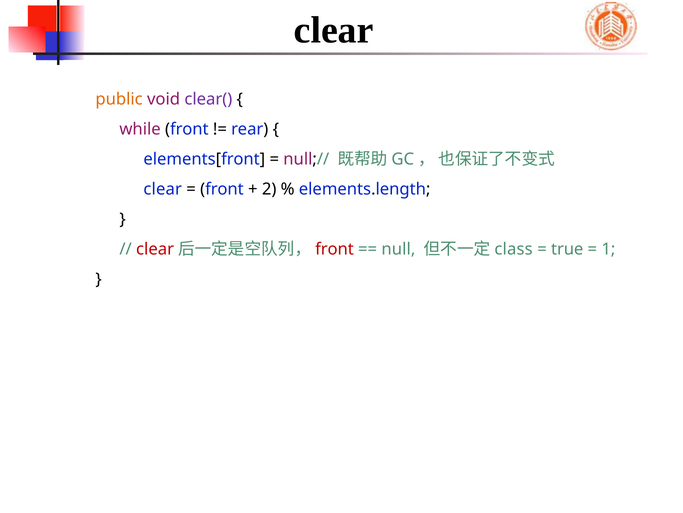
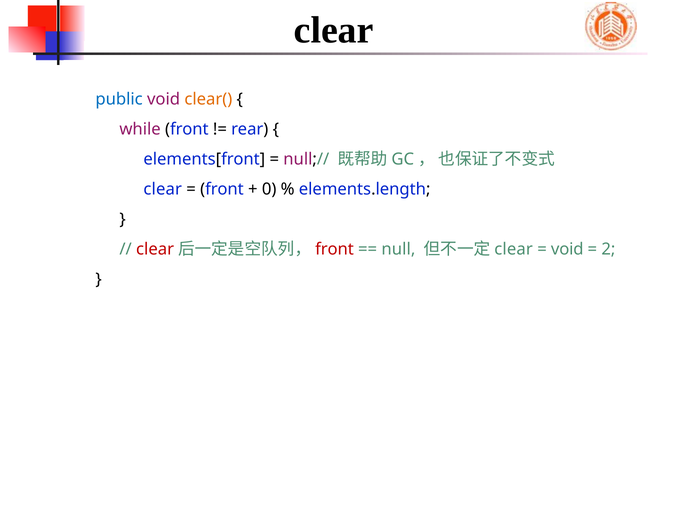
public colour: orange -> blue
clear( colour: purple -> orange
2: 2 -> 0
class at (514, 249): class -> clear
true at (567, 249): true -> void
1: 1 -> 2
